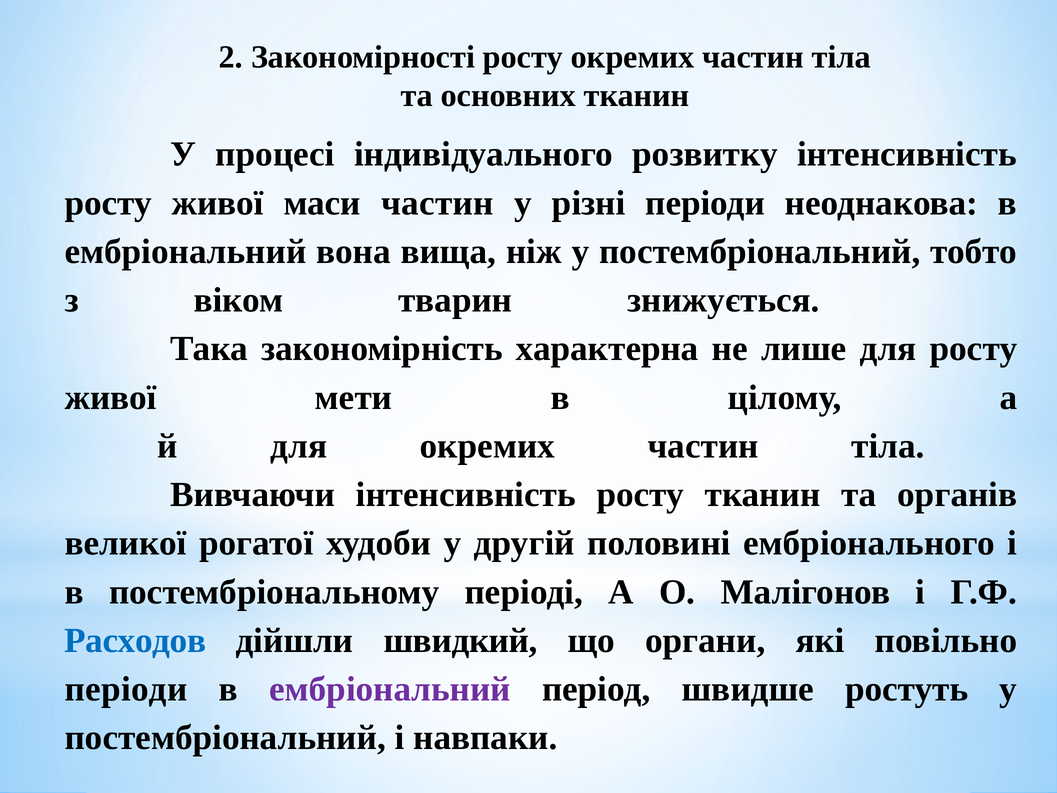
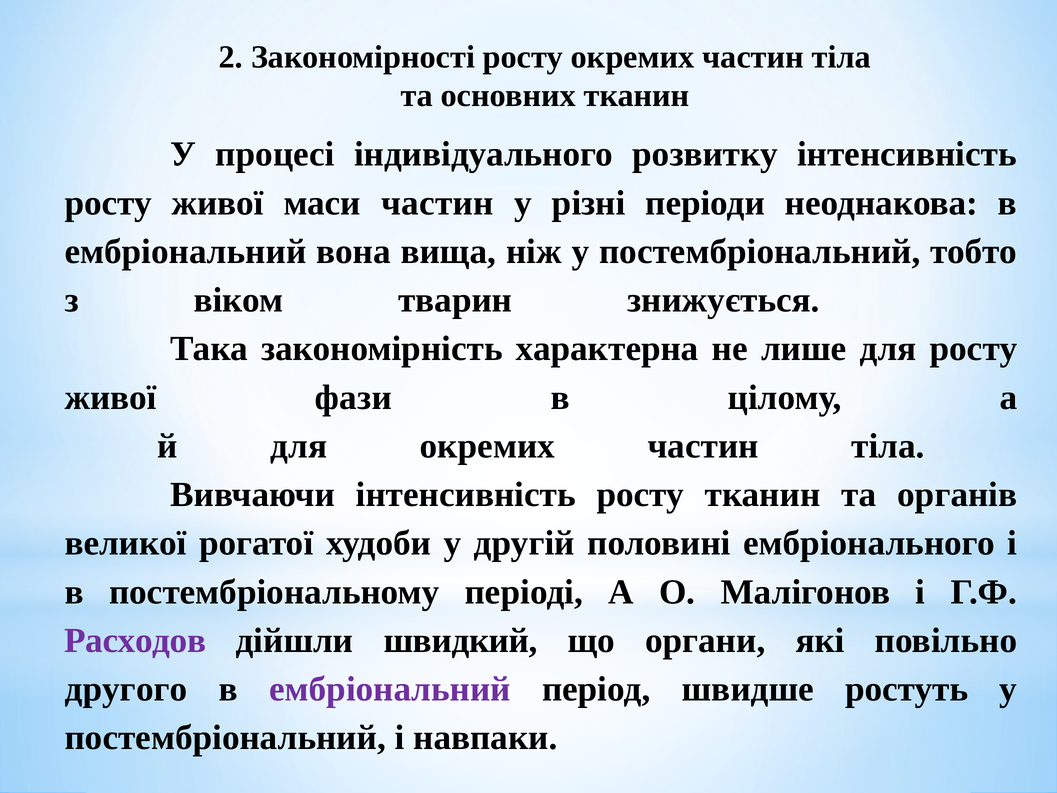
мети: мети -> фази
Расходов colour: blue -> purple
періоди at (126, 689): періоди -> другого
